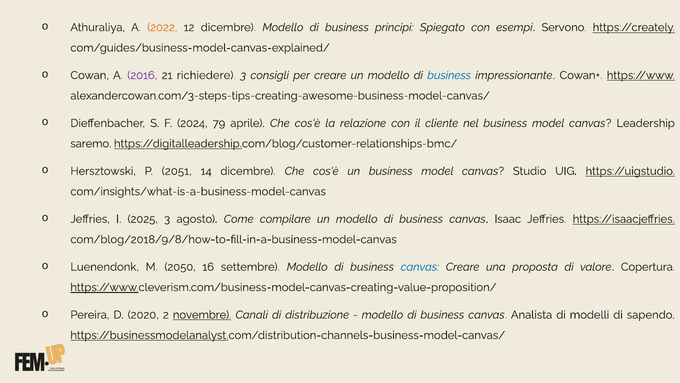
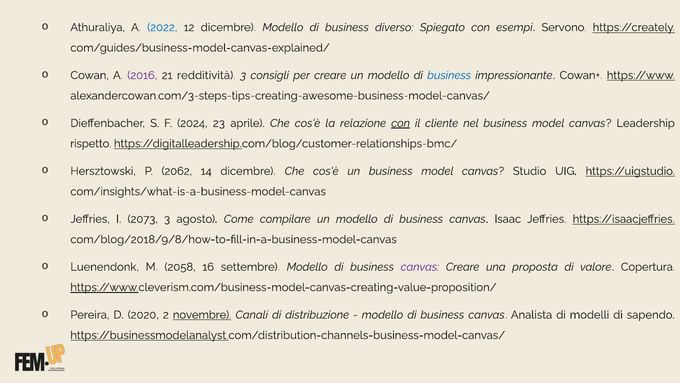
2022 colour: orange -> blue
principi: principi -> diverso
richiedere: richiedere -> redditività
79: 79 -> 23
con at (401, 123) underline: none -> present
saremo: saremo -> rispetto
2051: 2051 -> 2062
2025: 2025 -> 2073
2050: 2050 -> 2058
canvas at (420, 267) colour: blue -> purple
